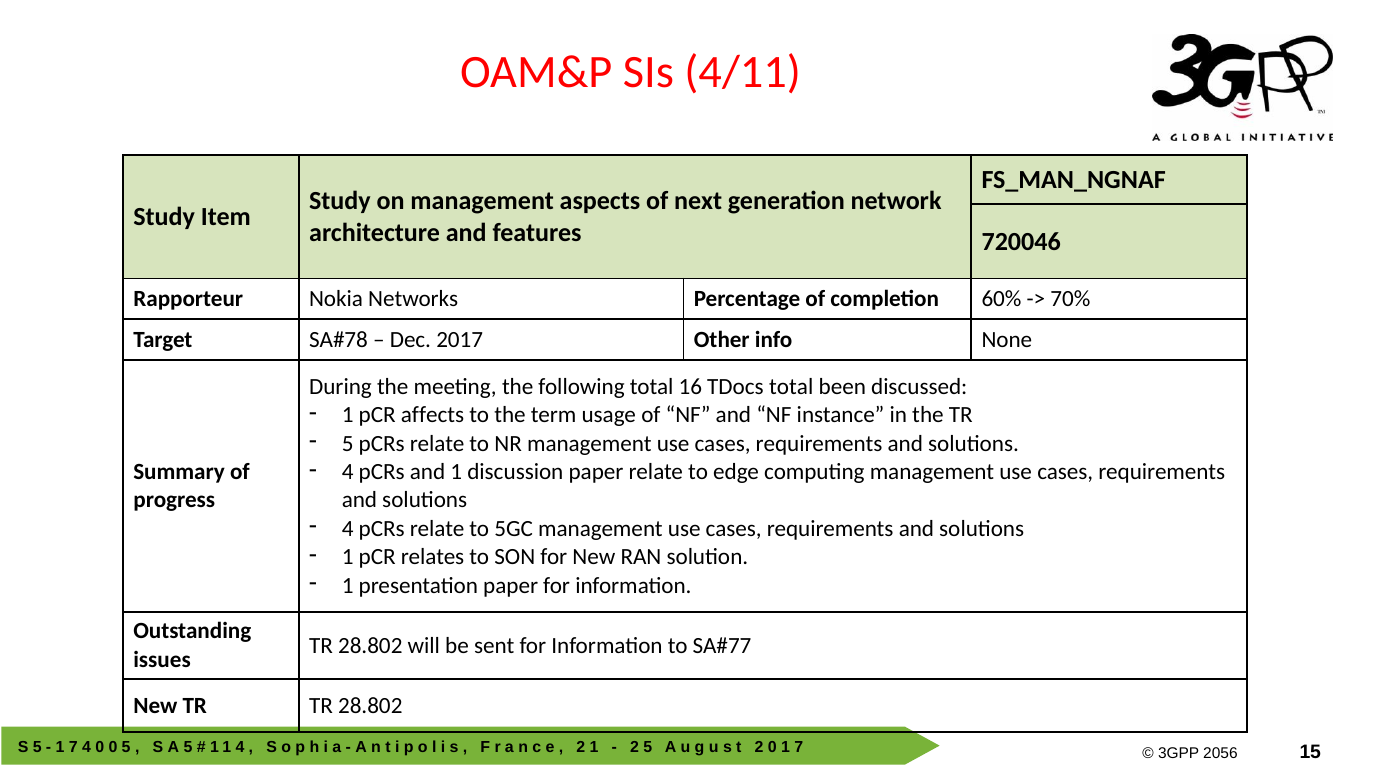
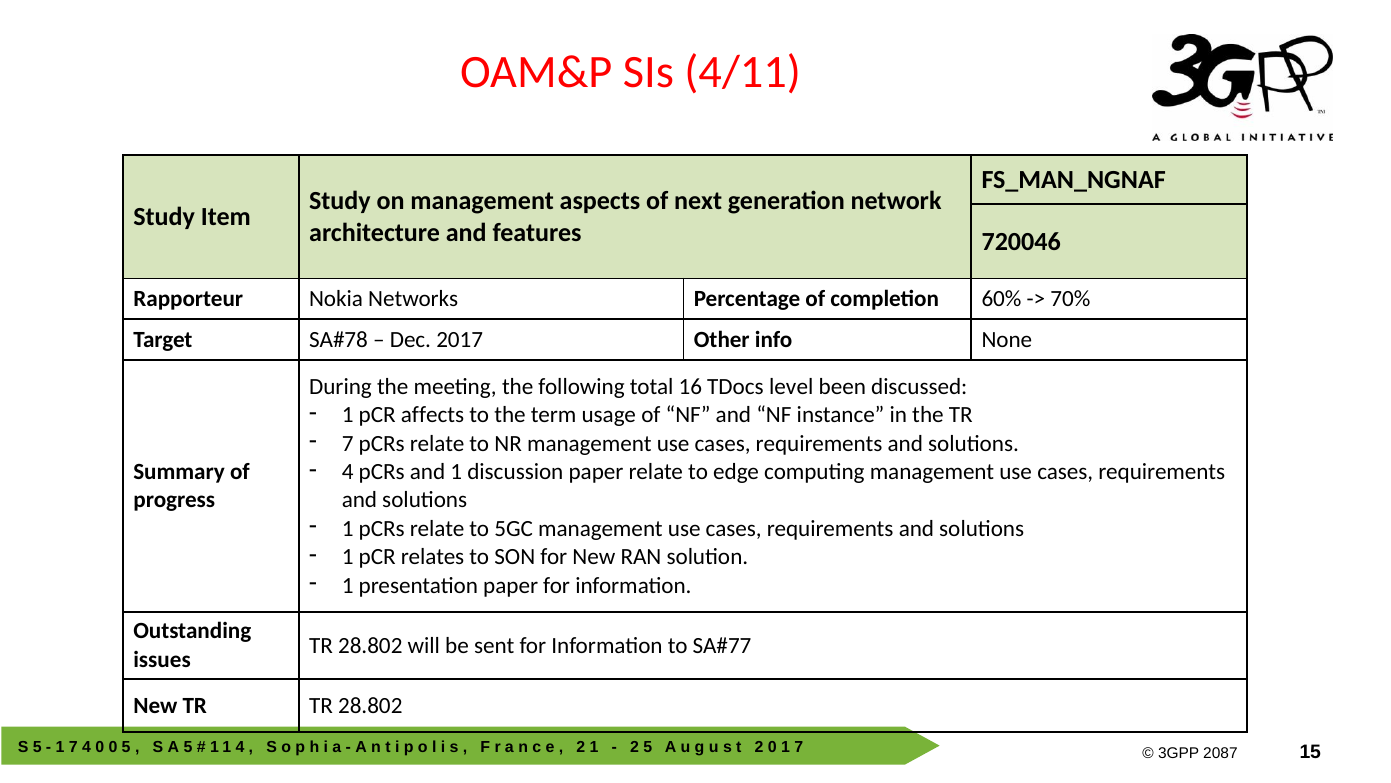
total at (791, 387): total -> level
5 at (348, 443): 5 -> 7
4 at (348, 528): 4 -> 1
2056: 2056 -> 2087
